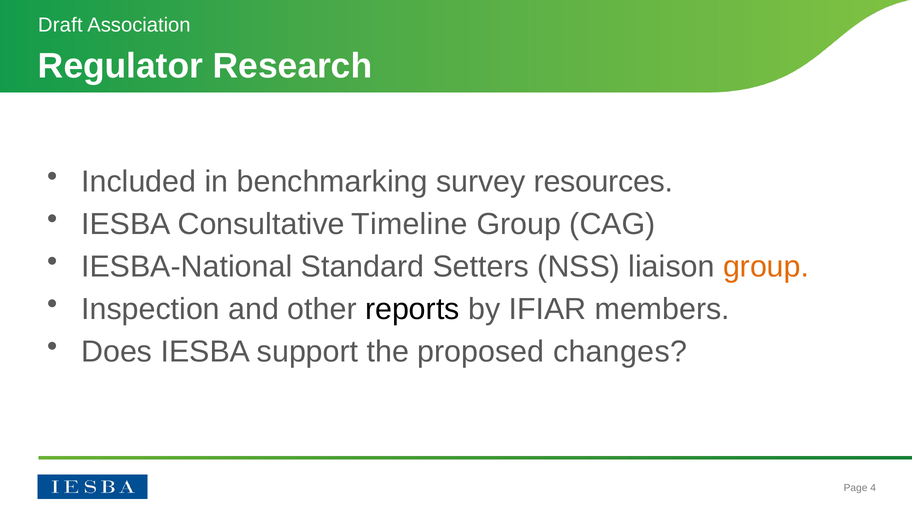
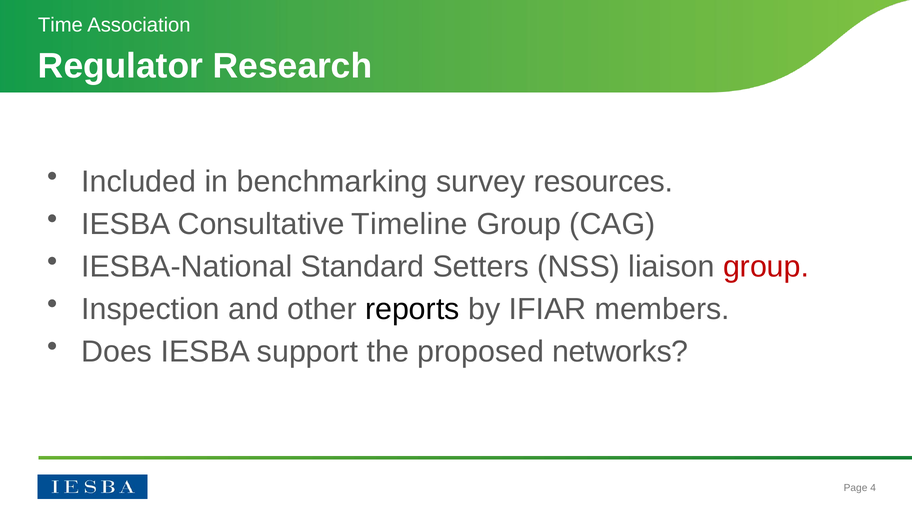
Draft: Draft -> Time
group at (766, 267) colour: orange -> red
changes: changes -> networks
